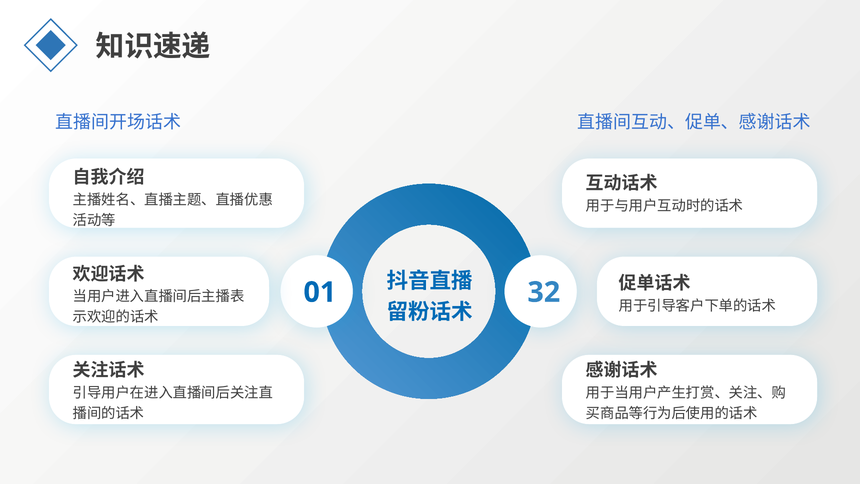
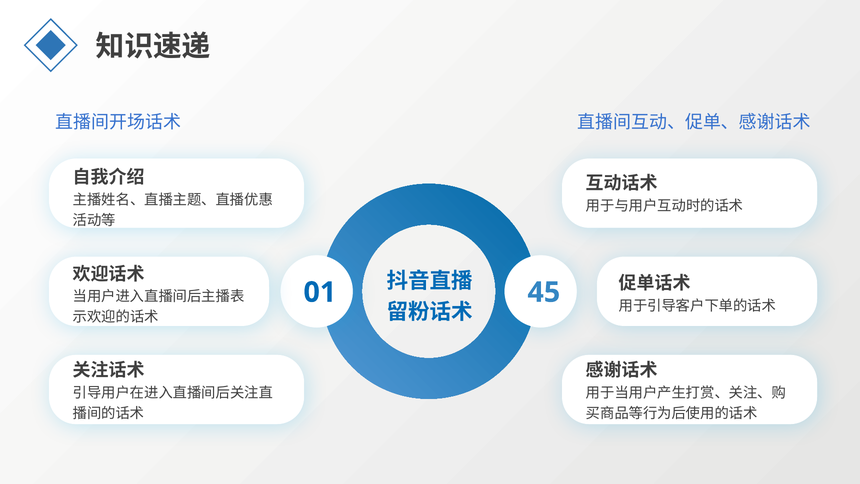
32: 32 -> 45
